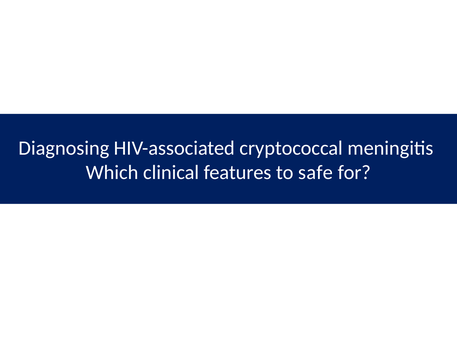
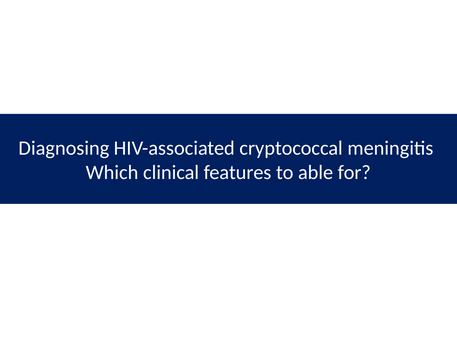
safe: safe -> able
